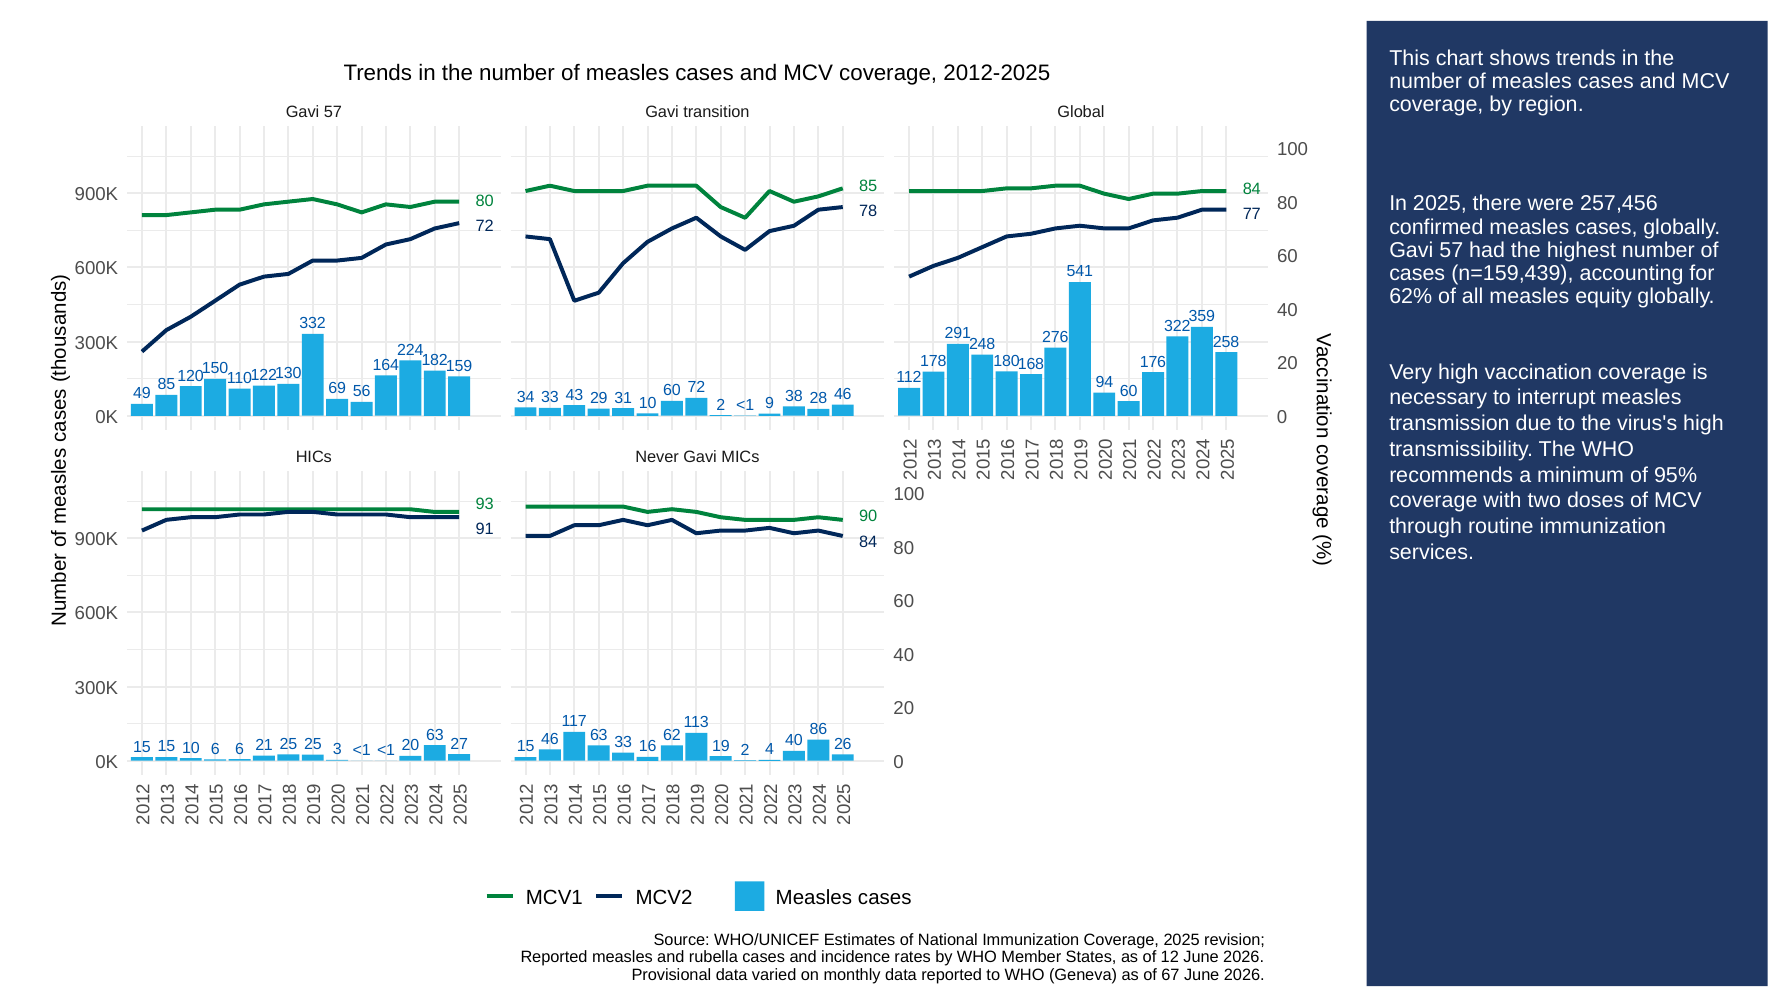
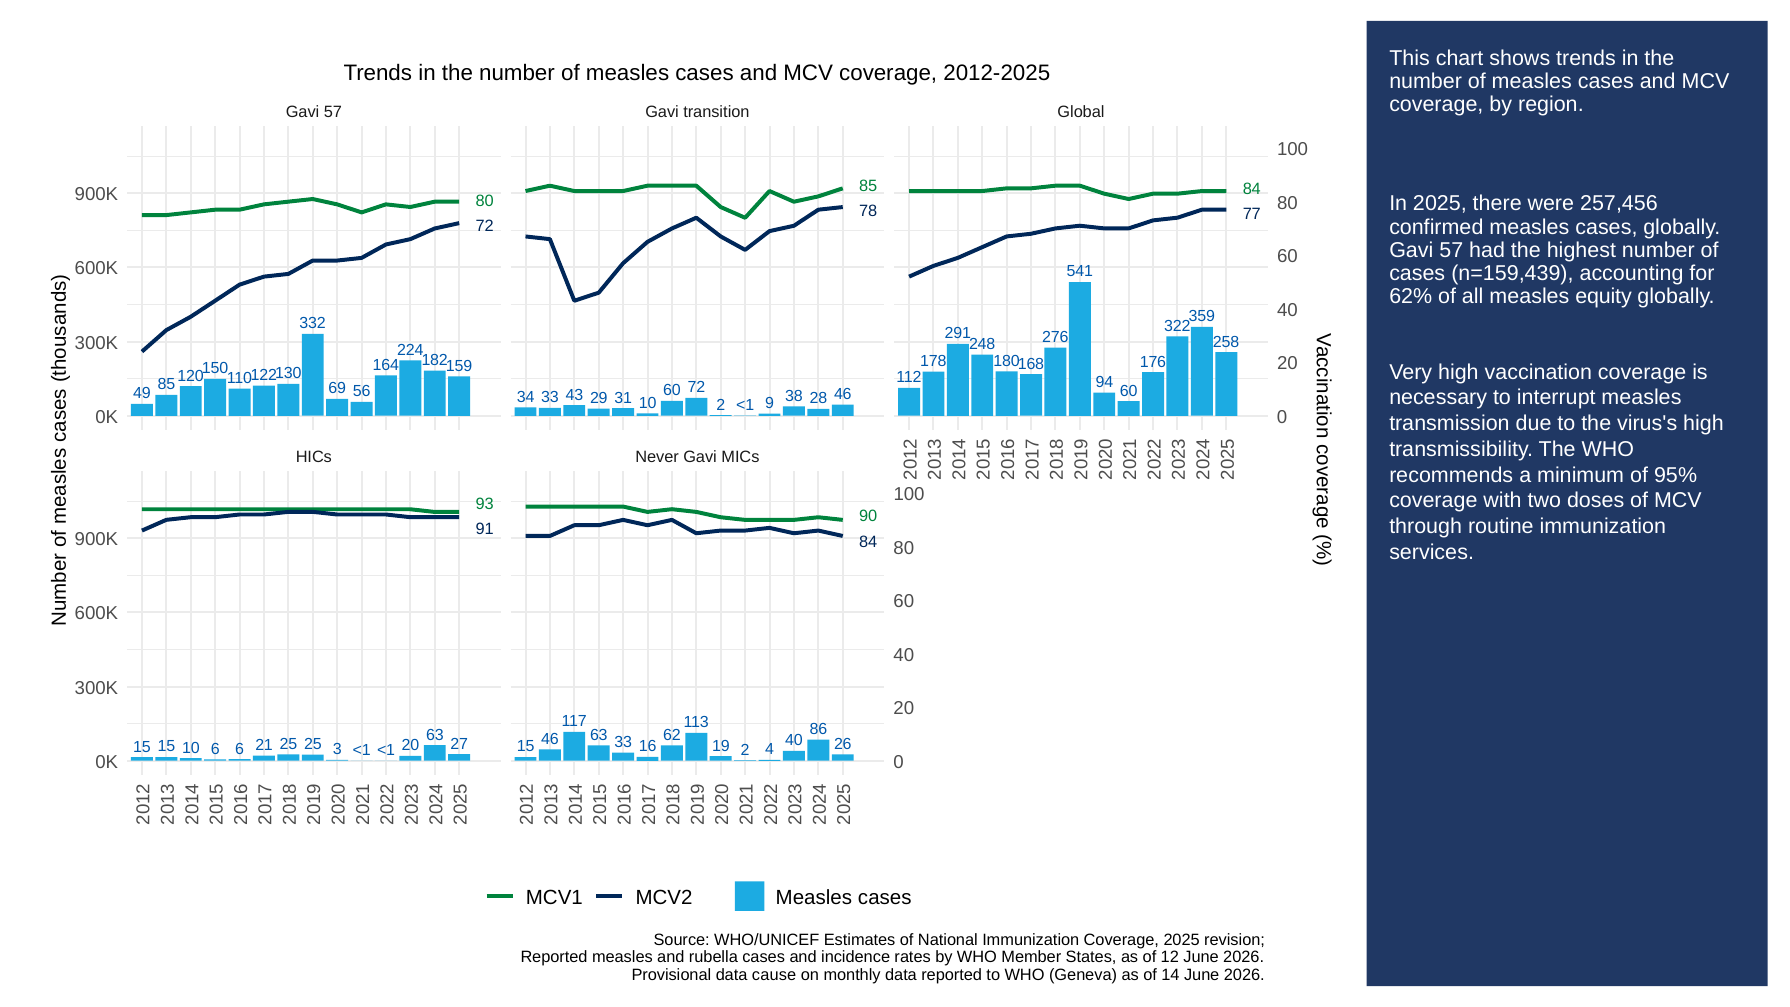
varied: varied -> cause
67: 67 -> 14
